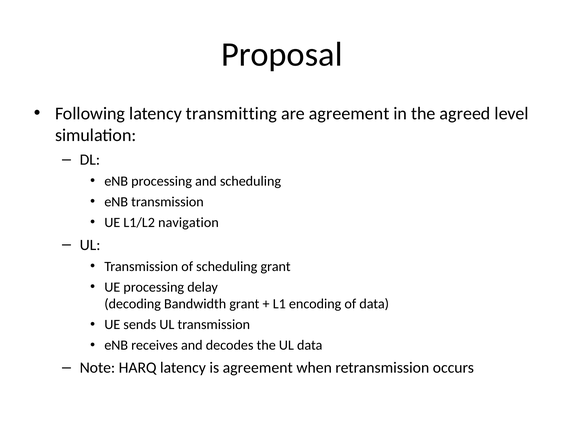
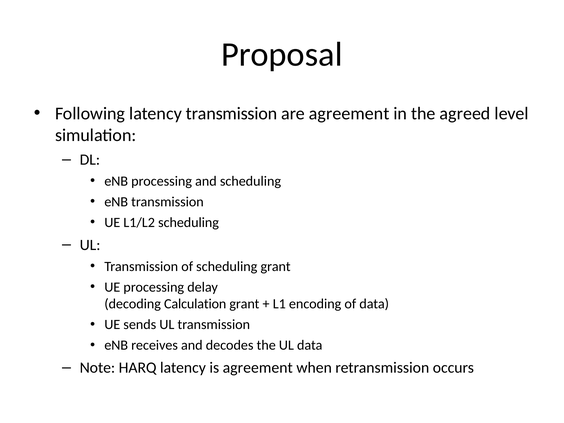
latency transmitting: transmitting -> transmission
L1/L2 navigation: navigation -> scheduling
Bandwidth: Bandwidth -> Calculation
